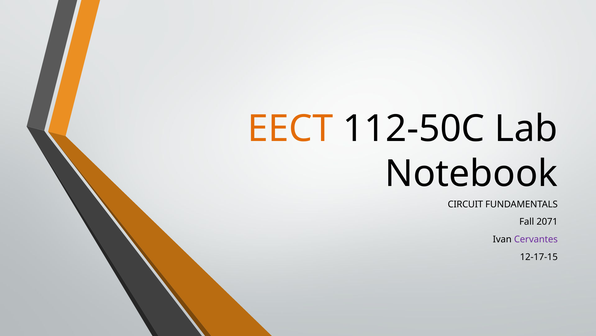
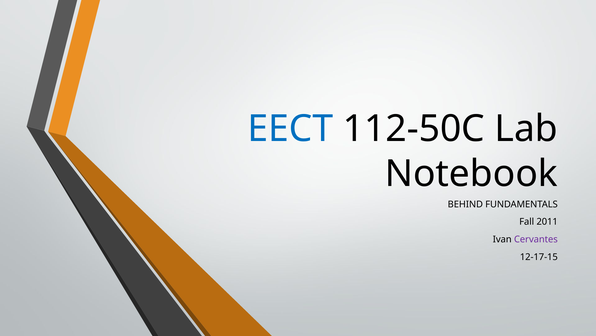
EECT colour: orange -> blue
CIRCUIT: CIRCUIT -> BEHIND
2071: 2071 -> 2011
